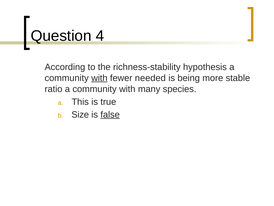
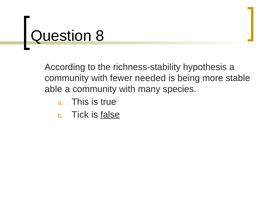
4: 4 -> 8
with at (99, 78) underline: present -> none
ratio: ratio -> able
Size: Size -> Tick
